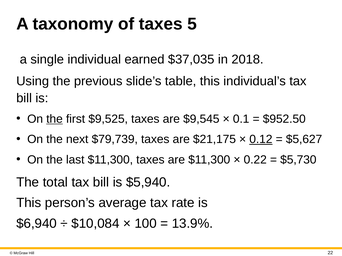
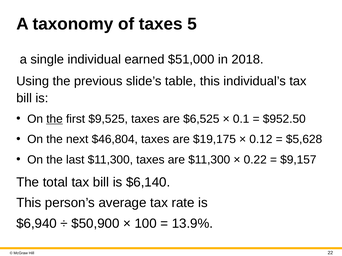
$37,035: $37,035 -> $51,000
$9,545: $9,545 -> $6,525
$79,739: $79,739 -> $46,804
$21,175: $21,175 -> $19,175
0.12 underline: present -> none
$5,627: $5,627 -> $5,628
$5,730: $5,730 -> $9,157
$5,940: $5,940 -> $6,140
$10,084: $10,084 -> $50,900
